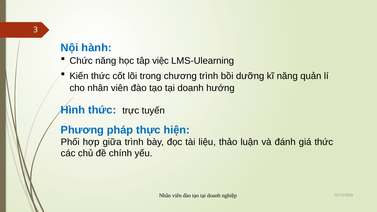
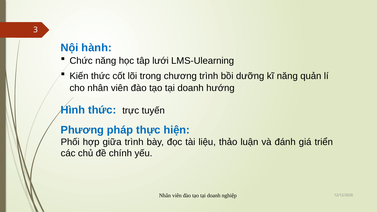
việc: việc -> lưới
giá thức: thức -> triển
